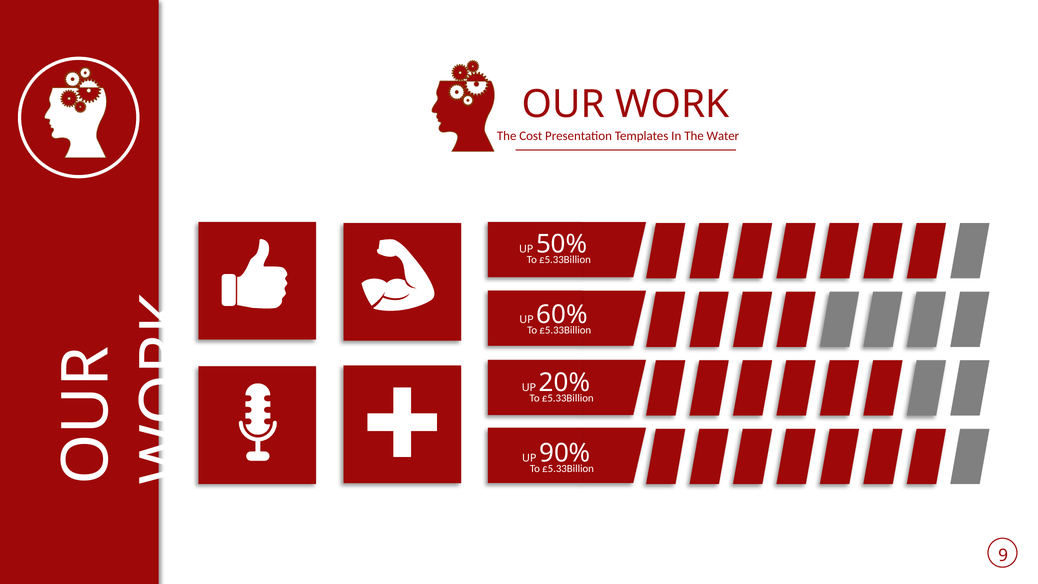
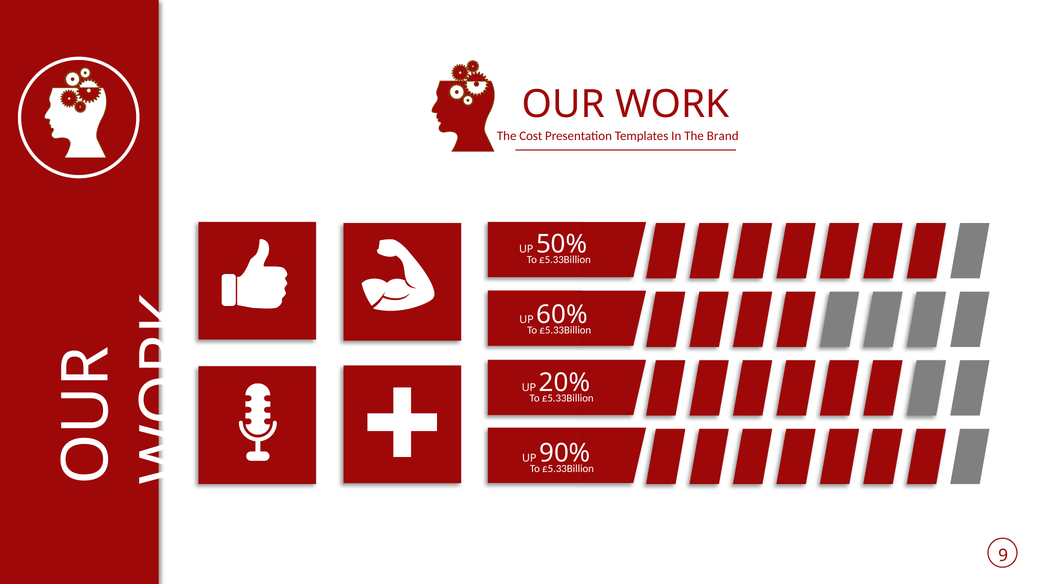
Water: Water -> Brand
